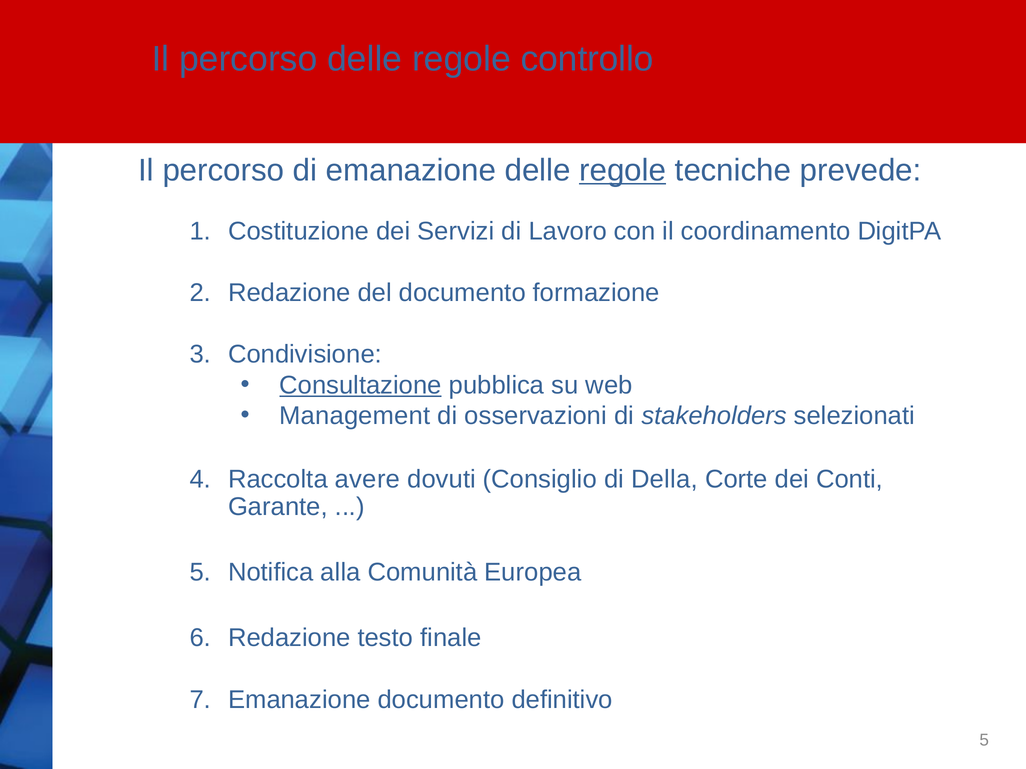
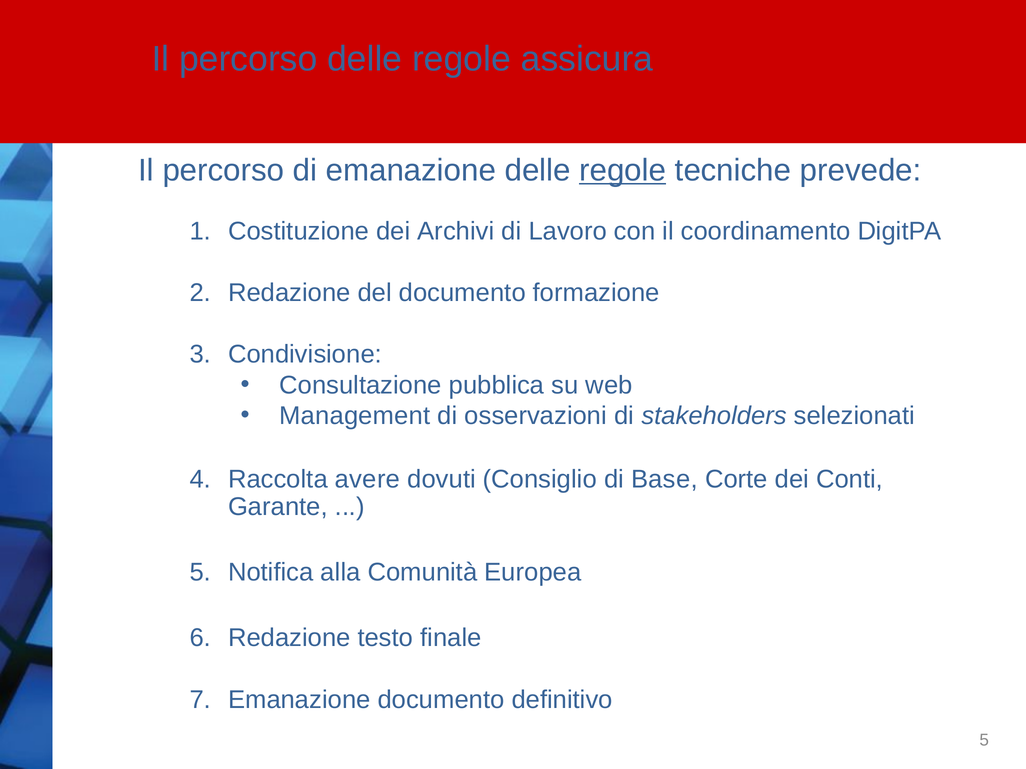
controllo: controllo -> assicura
Servizi: Servizi -> Archivi
Consultazione underline: present -> none
Della: Della -> Base
